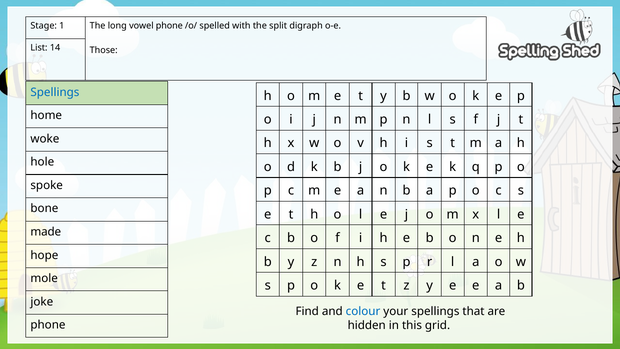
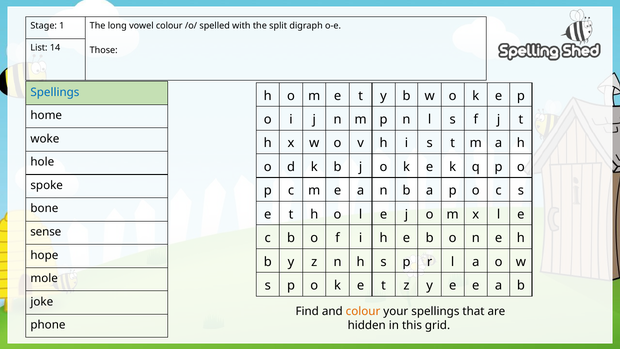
vowel phone: phone -> colour
made: made -> sense
colour at (363, 311) colour: blue -> orange
